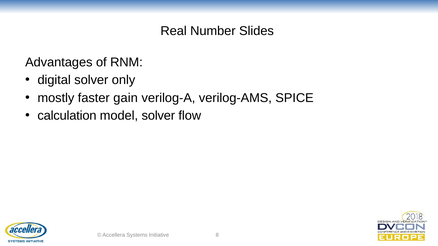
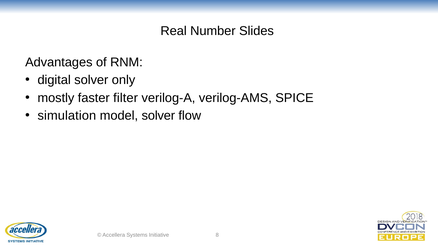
gain: gain -> filter
calculation: calculation -> simulation
